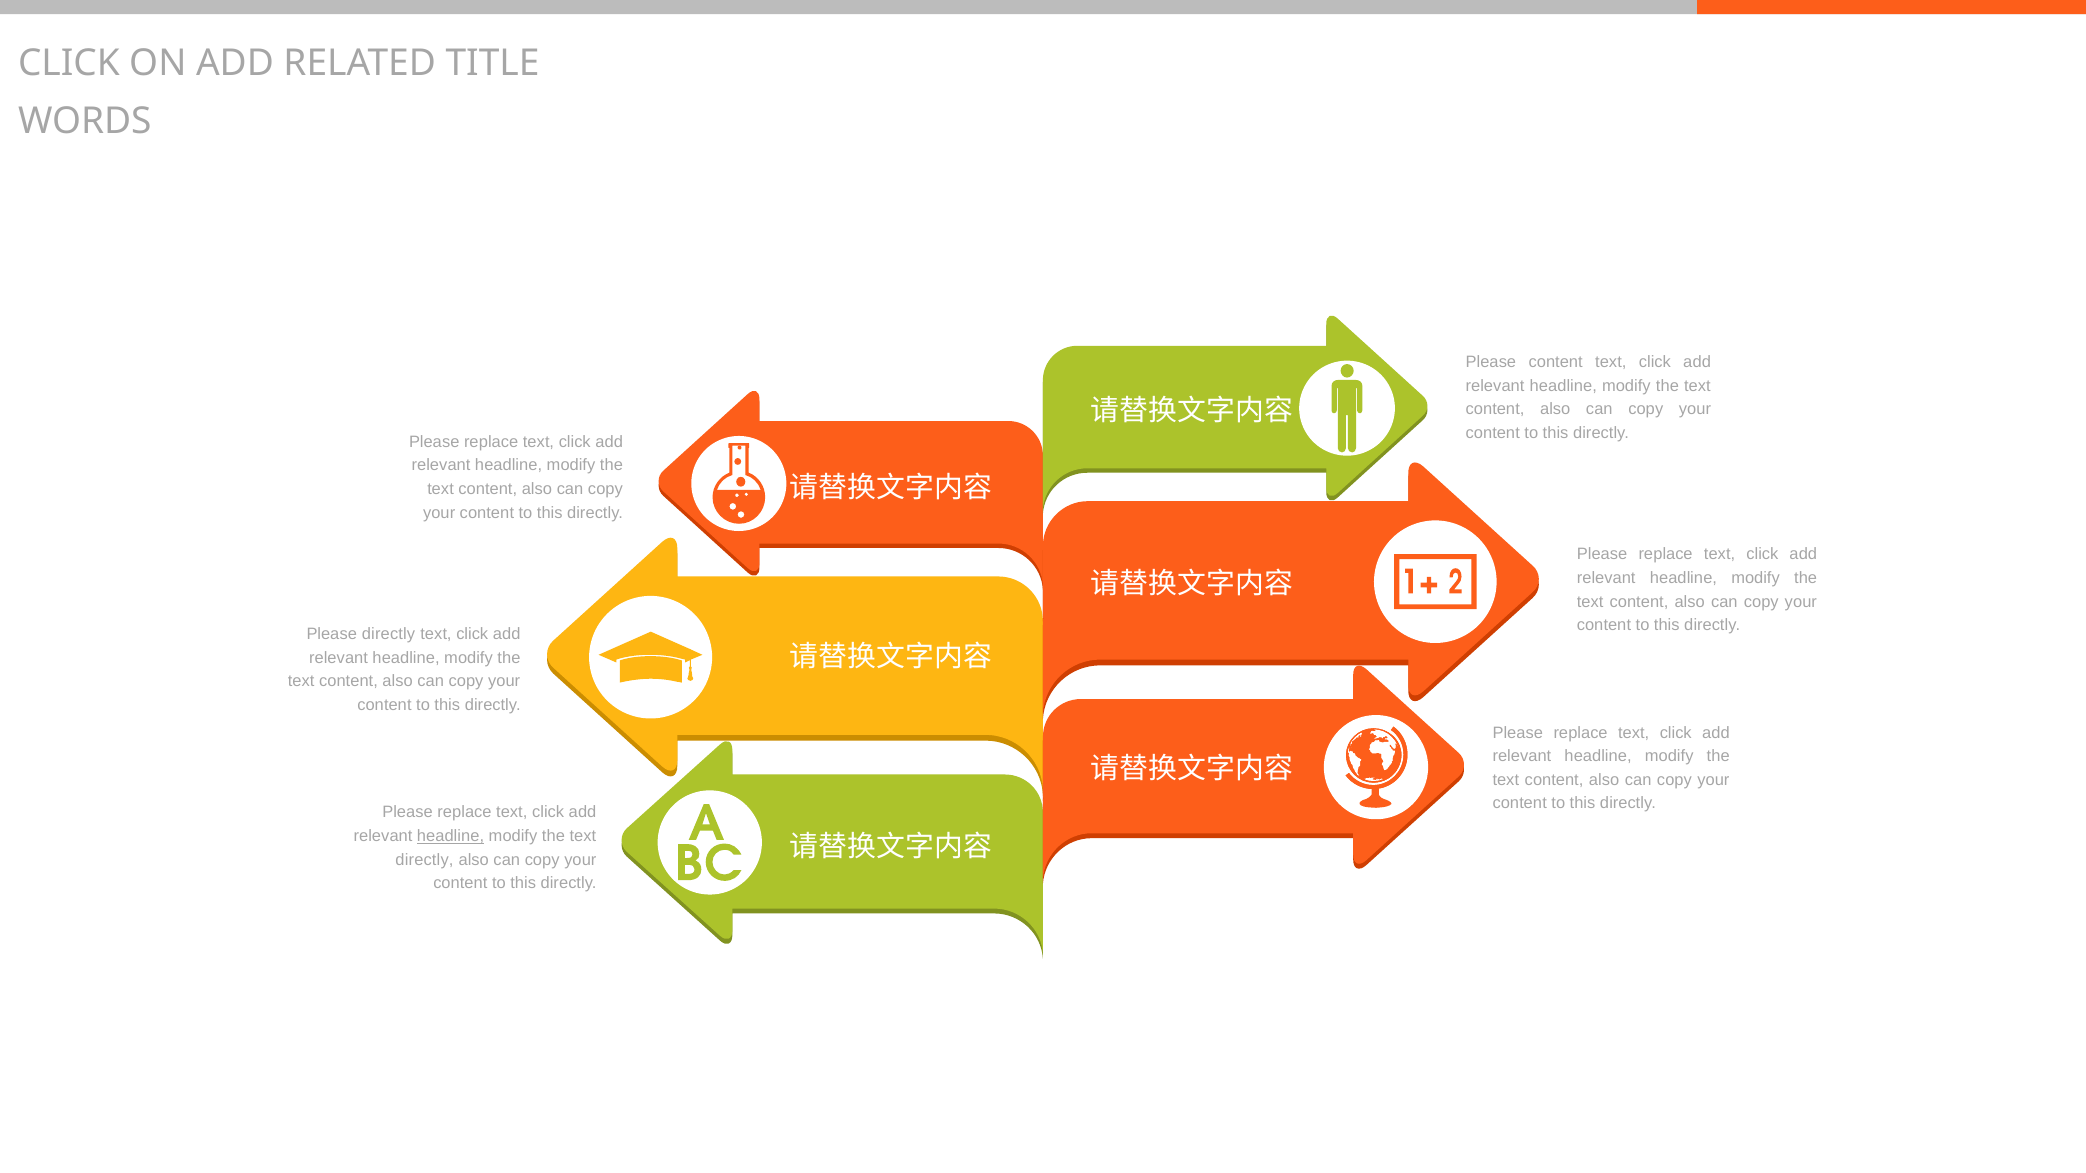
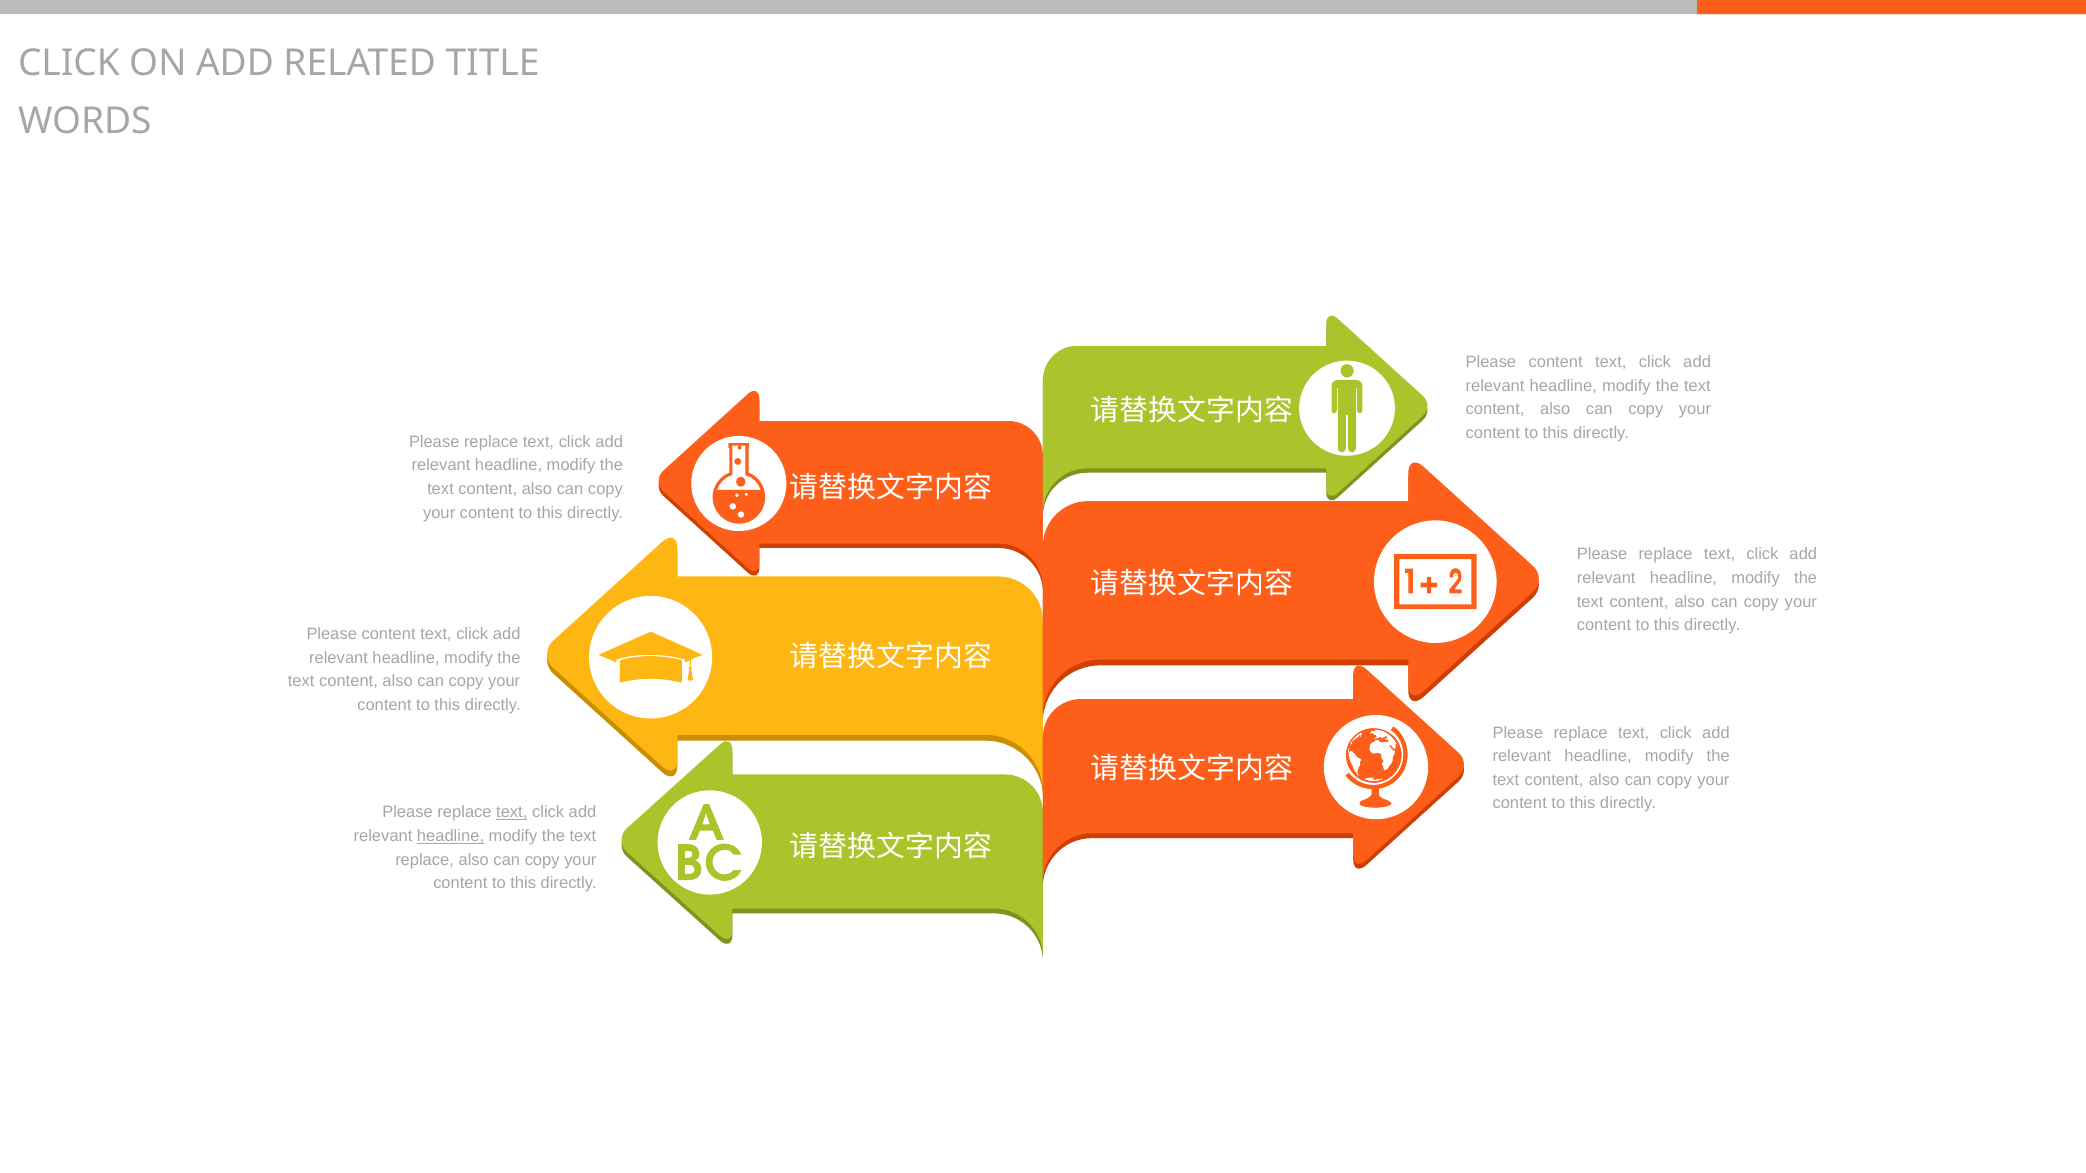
directly at (389, 634): directly -> content
text at (512, 813) underline: none -> present
directly at (424, 860): directly -> replace
